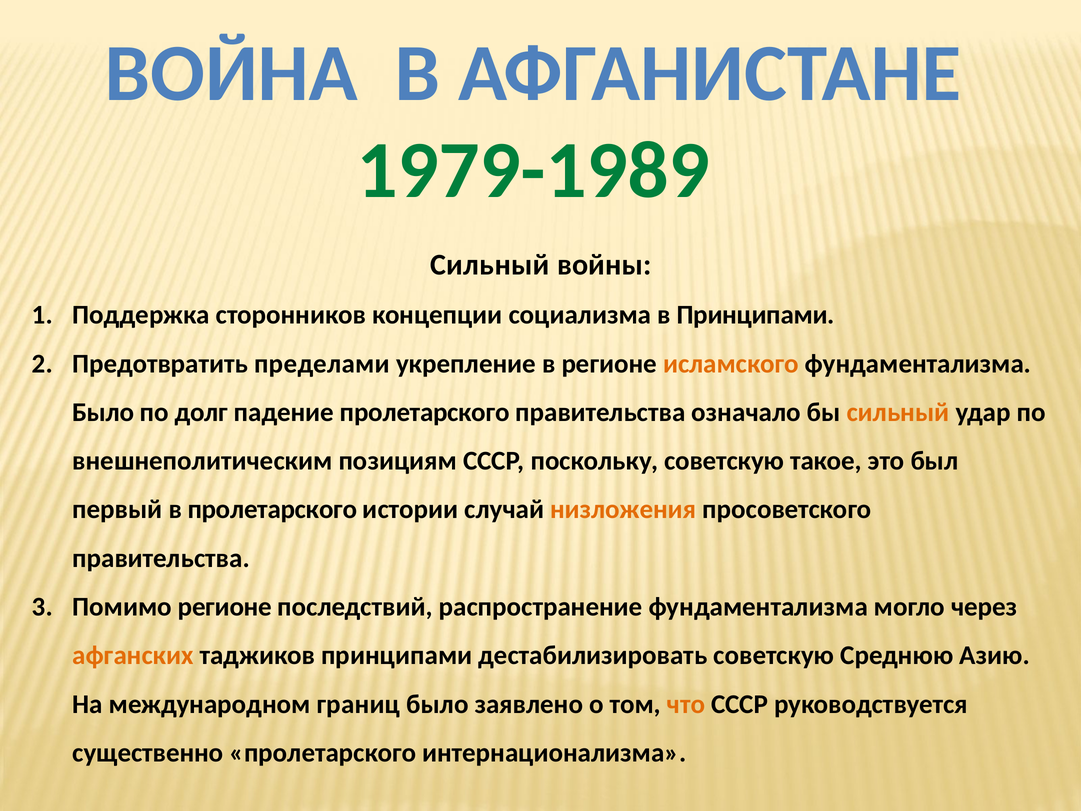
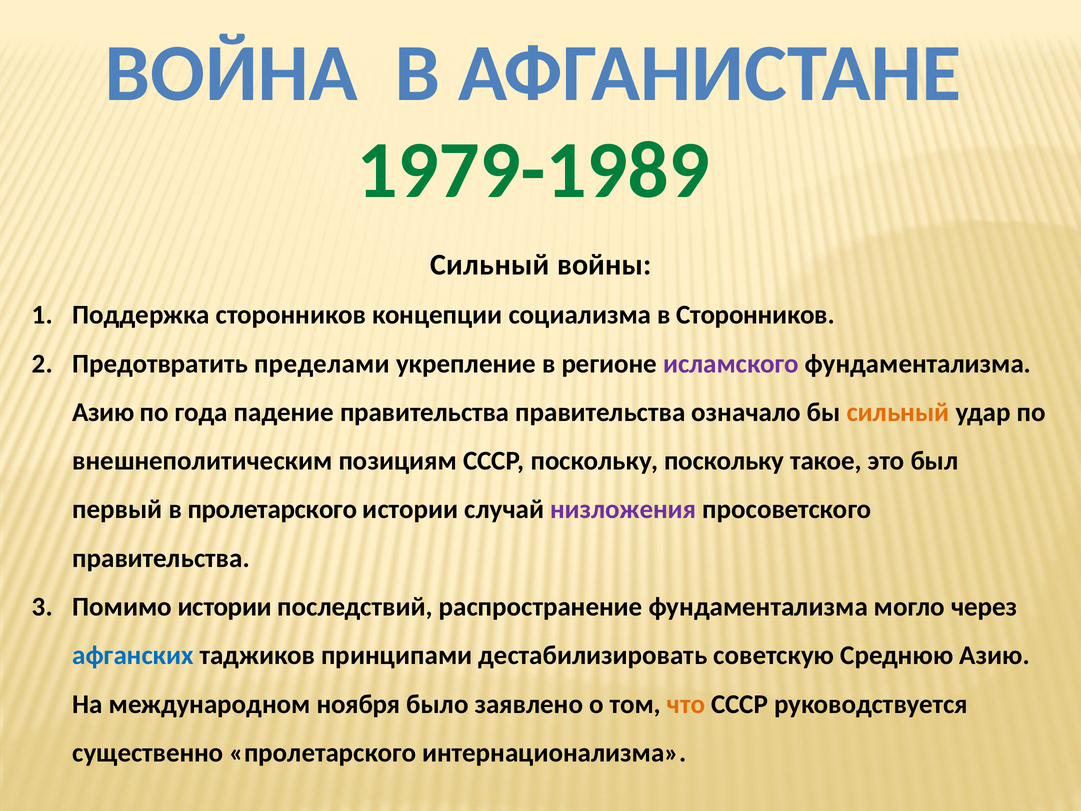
в Принципами: Принципами -> Сторонников
исламского colour: orange -> purple
Было at (103, 412): Было -> Азию
долг: долг -> года
падение пролетарского: пролетарского -> правительства
поскольку советскую: советскую -> поскольку
низложения colour: orange -> purple
Помимо регионе: регионе -> истории
афганских colour: orange -> blue
границ: границ -> ноября
